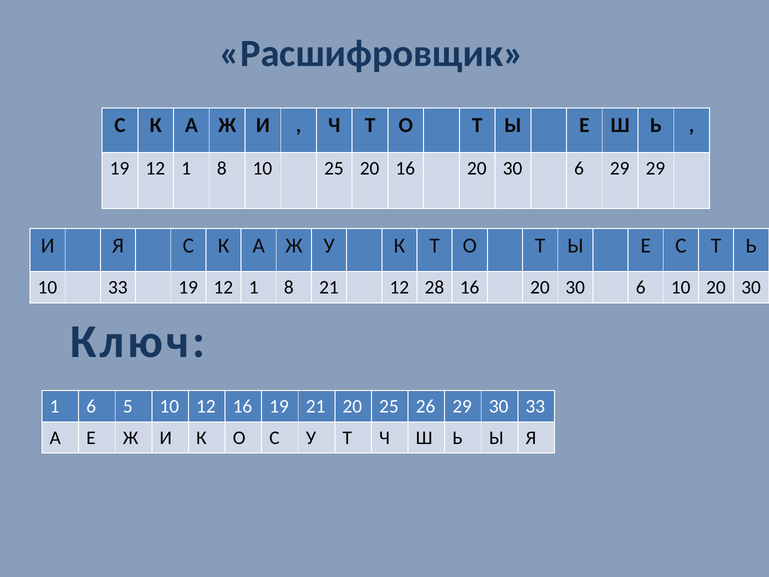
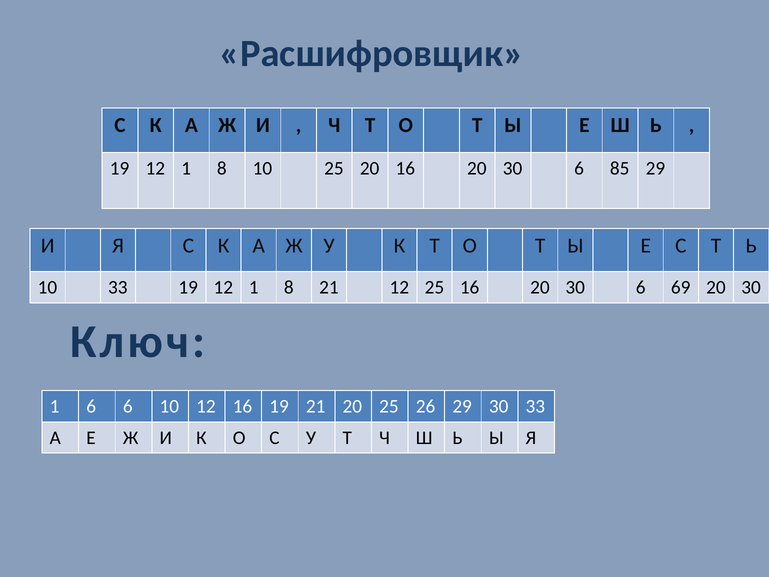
6 29: 29 -> 85
12 28: 28 -> 25
6 10: 10 -> 69
6 5: 5 -> 6
